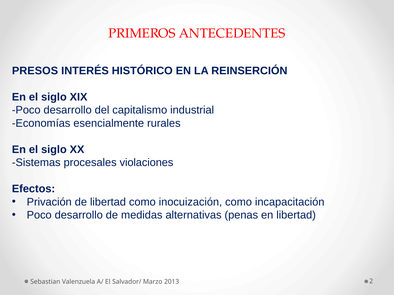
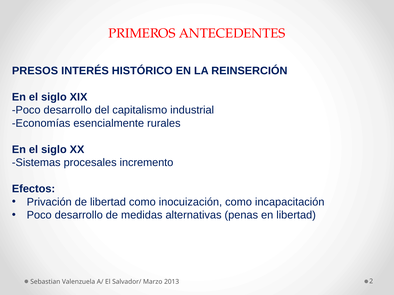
violaciones: violaciones -> incremento
